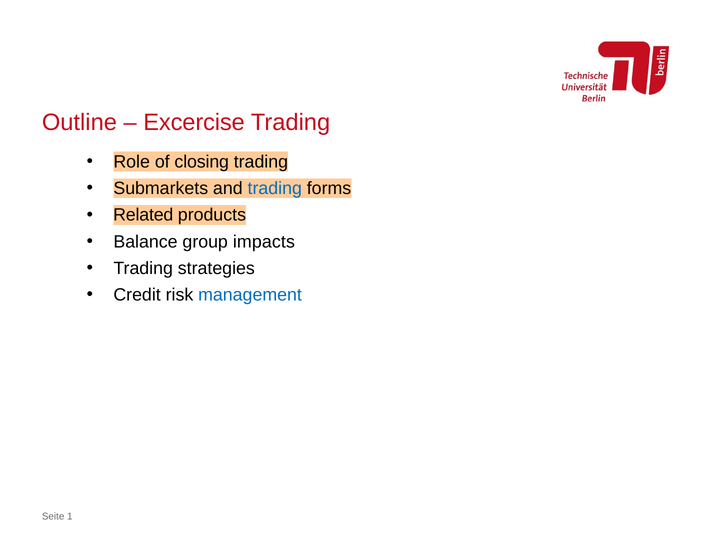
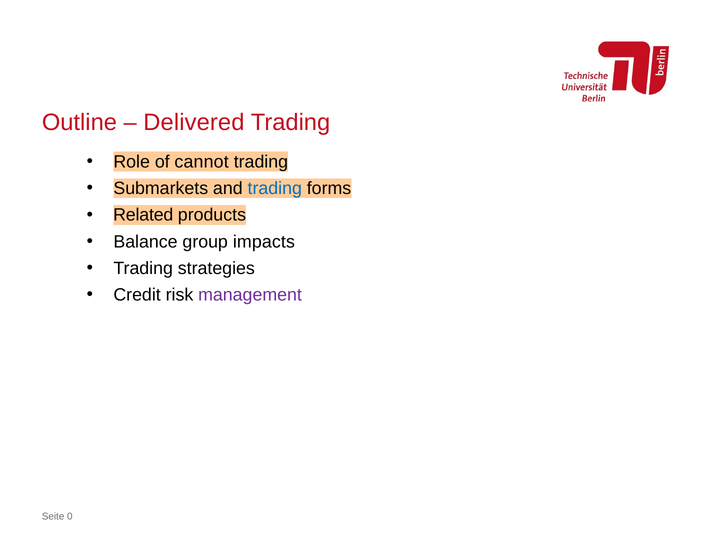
Excercise: Excercise -> Delivered
closing: closing -> cannot
management colour: blue -> purple
1: 1 -> 0
